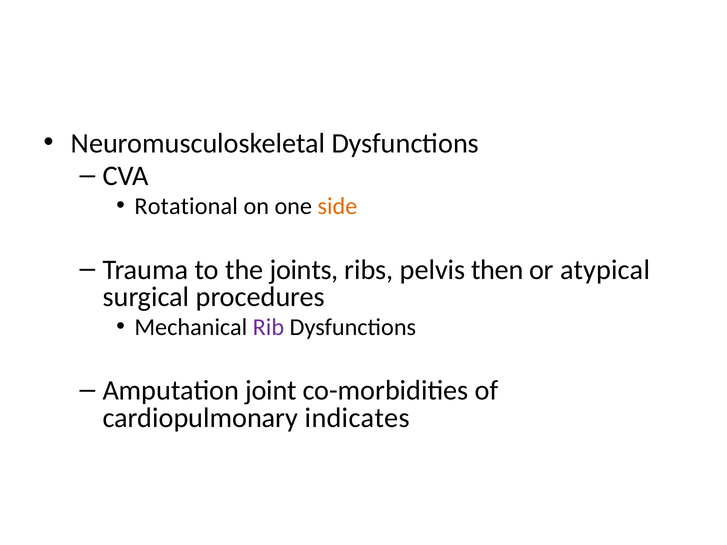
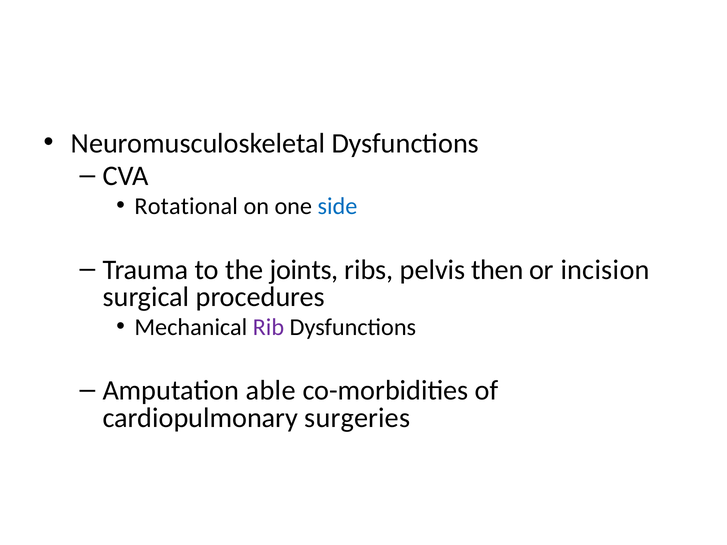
side colour: orange -> blue
atypical: atypical -> incision
joint: joint -> able
indicates: indicates -> surgeries
